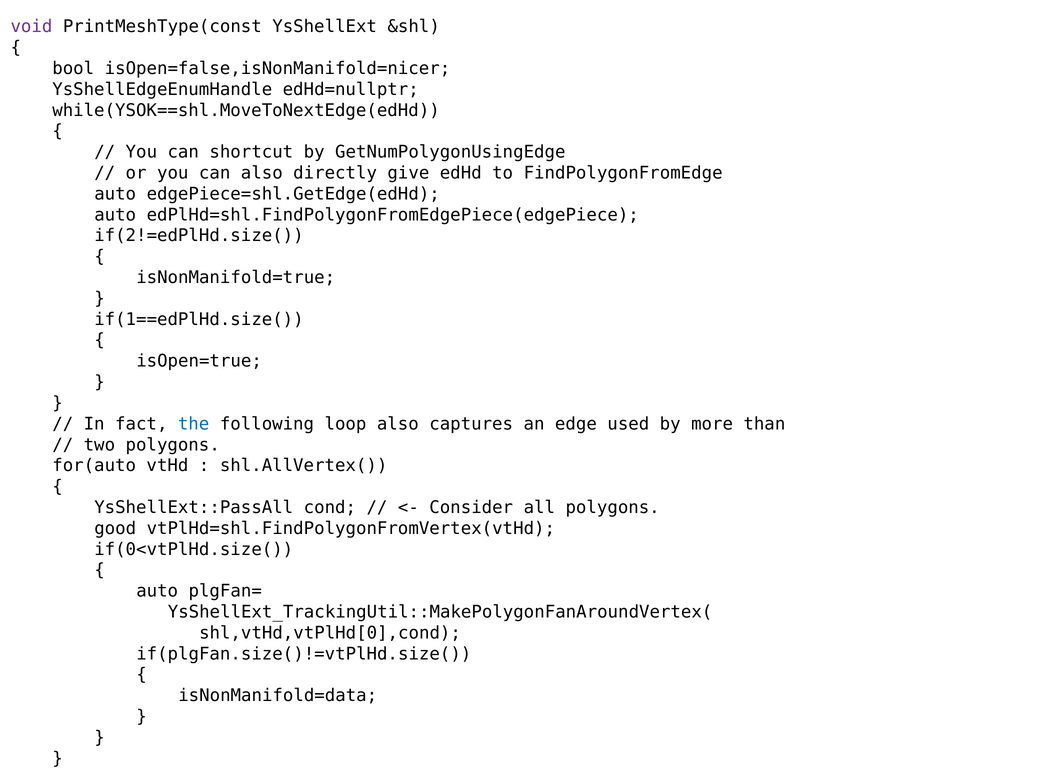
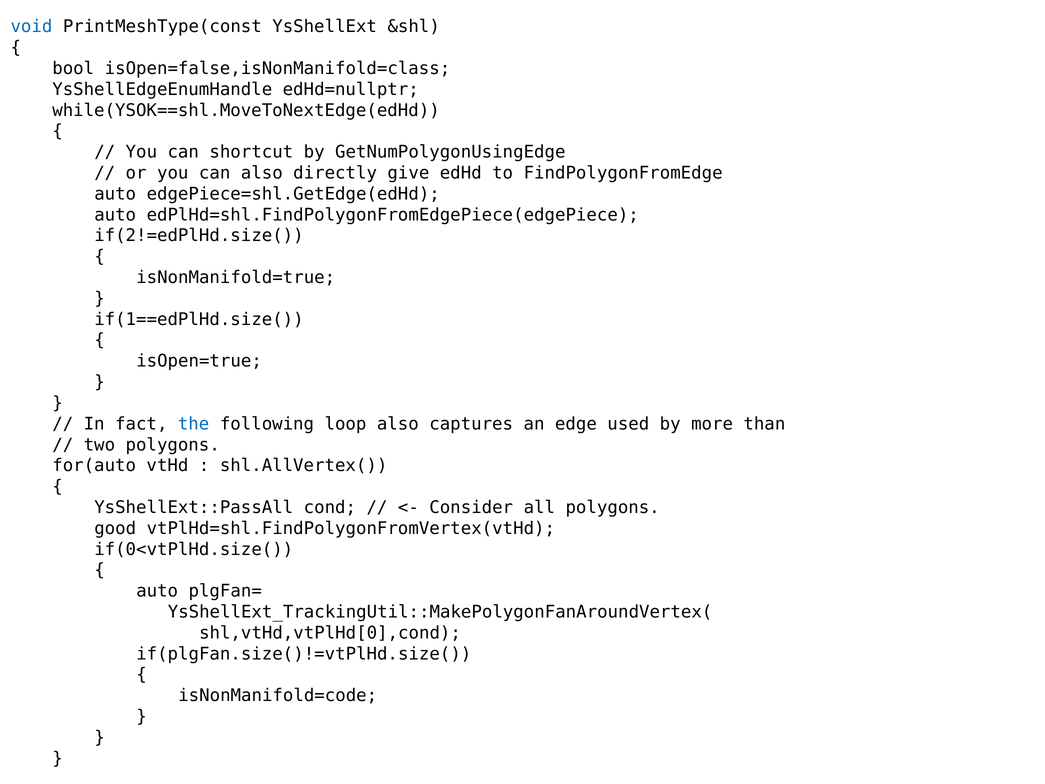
void colour: purple -> blue
isOpen=false,isNonManifold=nicer: isOpen=false,isNonManifold=nicer -> isOpen=false,isNonManifold=class
isNonManifold=data: isNonManifold=data -> isNonManifold=code
